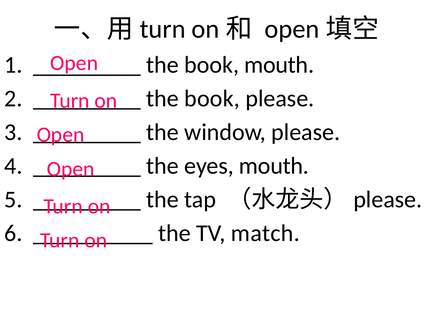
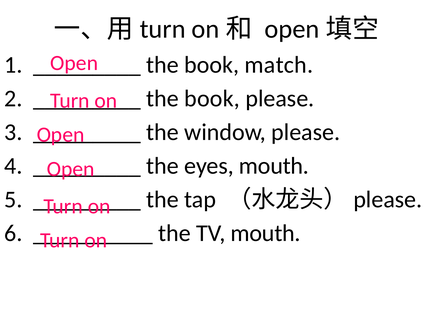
book mouth: mouth -> match
TV match: match -> mouth
